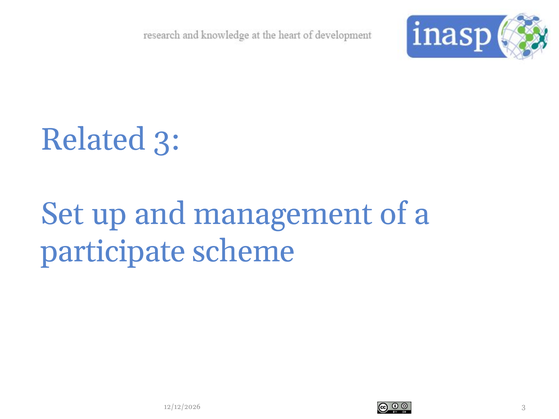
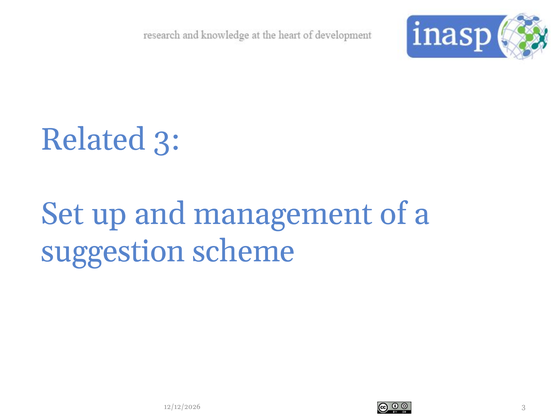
participate: participate -> suggestion
